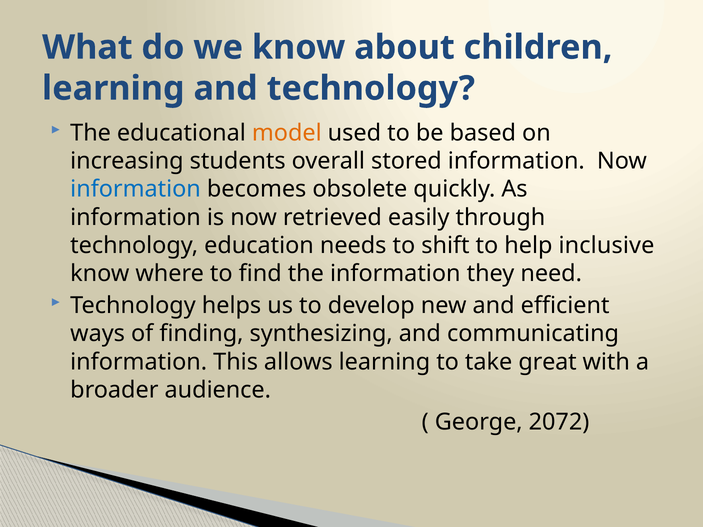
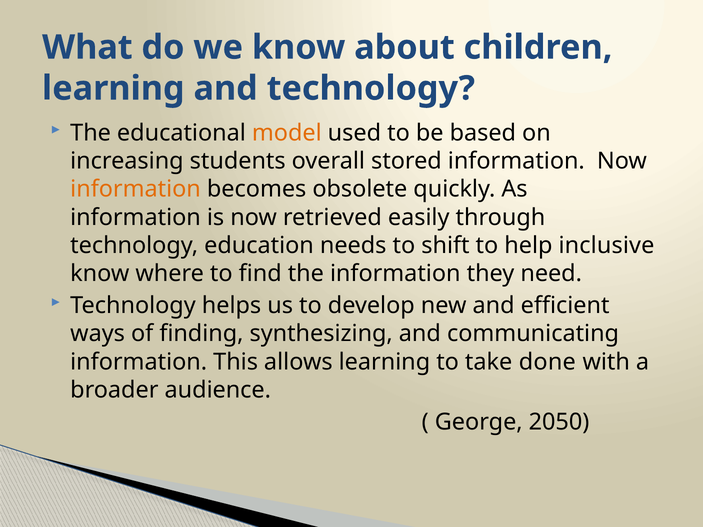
information at (136, 189) colour: blue -> orange
great: great -> done
2072: 2072 -> 2050
